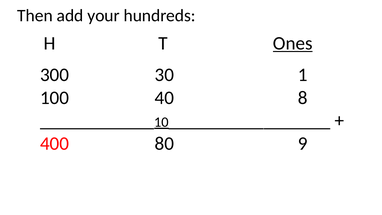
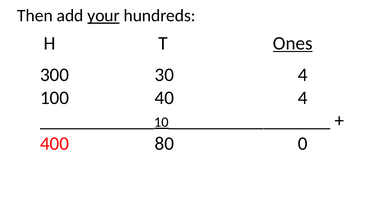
your underline: none -> present
30 1: 1 -> 4
40 8: 8 -> 4
9: 9 -> 0
